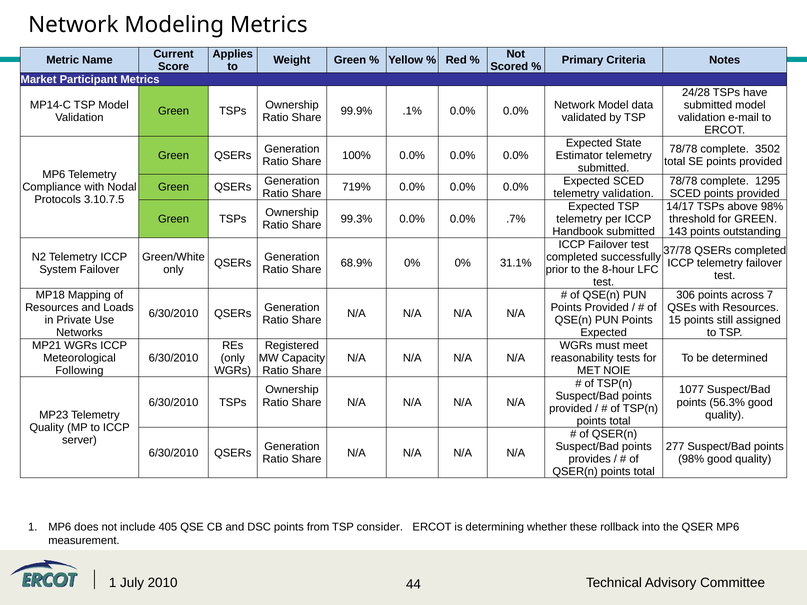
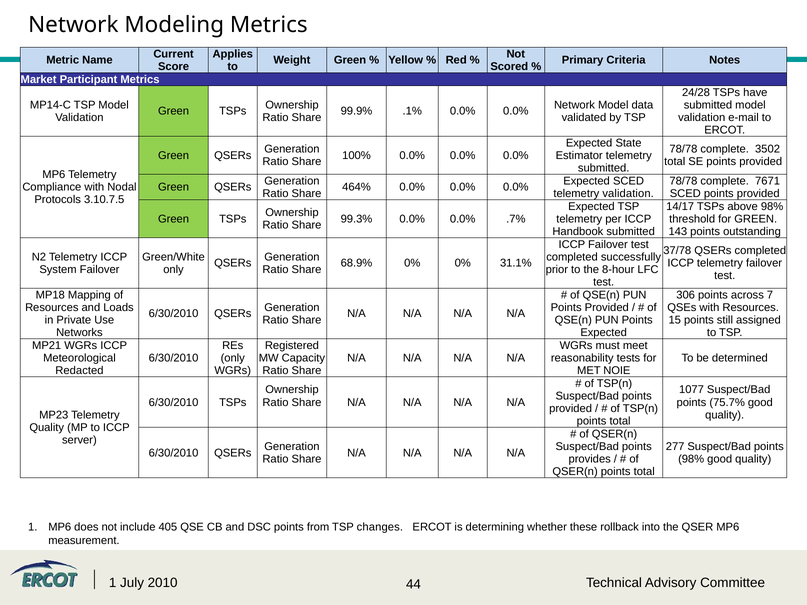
1295: 1295 -> 7671
719%: 719% -> 464%
Following: Following -> Redacted
56.3%: 56.3% -> 75.7%
consider: consider -> changes
